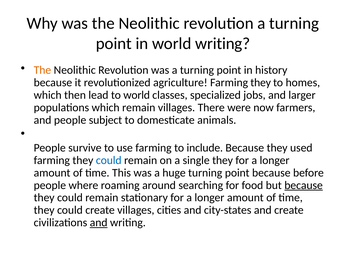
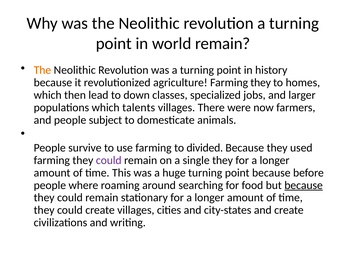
world writing: writing -> remain
to world: world -> down
which remain: remain -> talents
include: include -> divided
could at (109, 160) colour: blue -> purple
and at (99, 222) underline: present -> none
